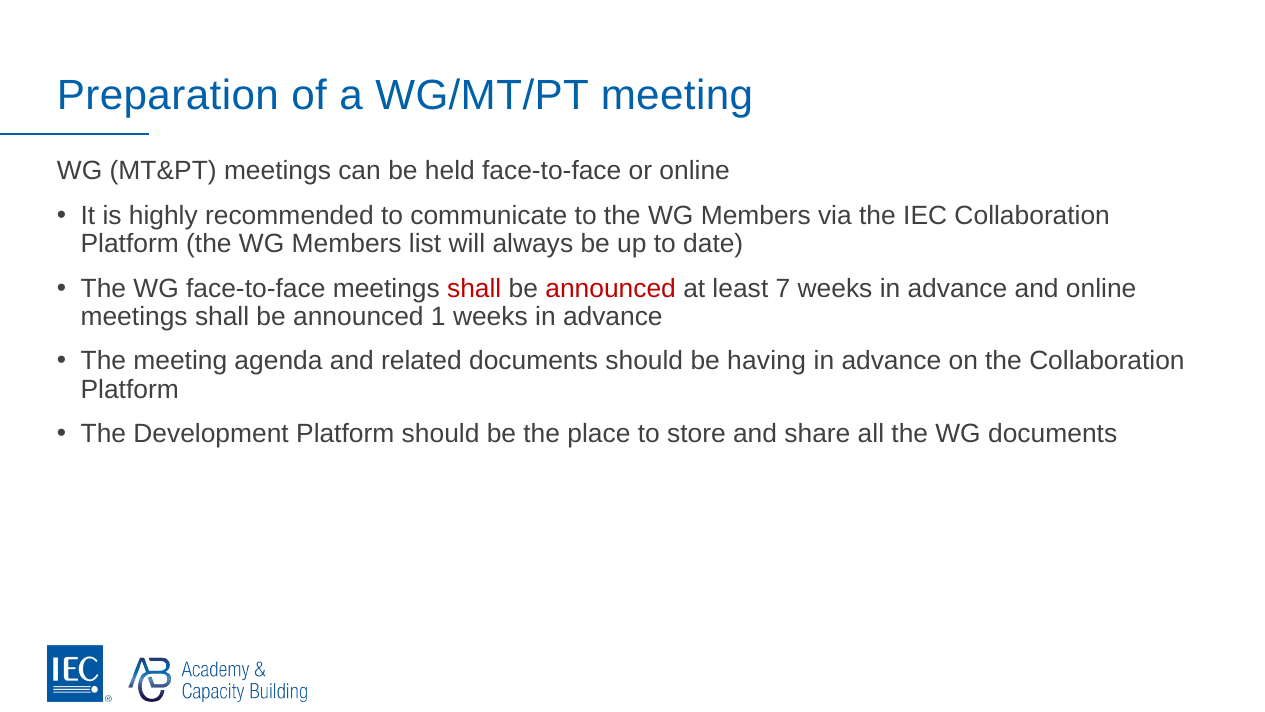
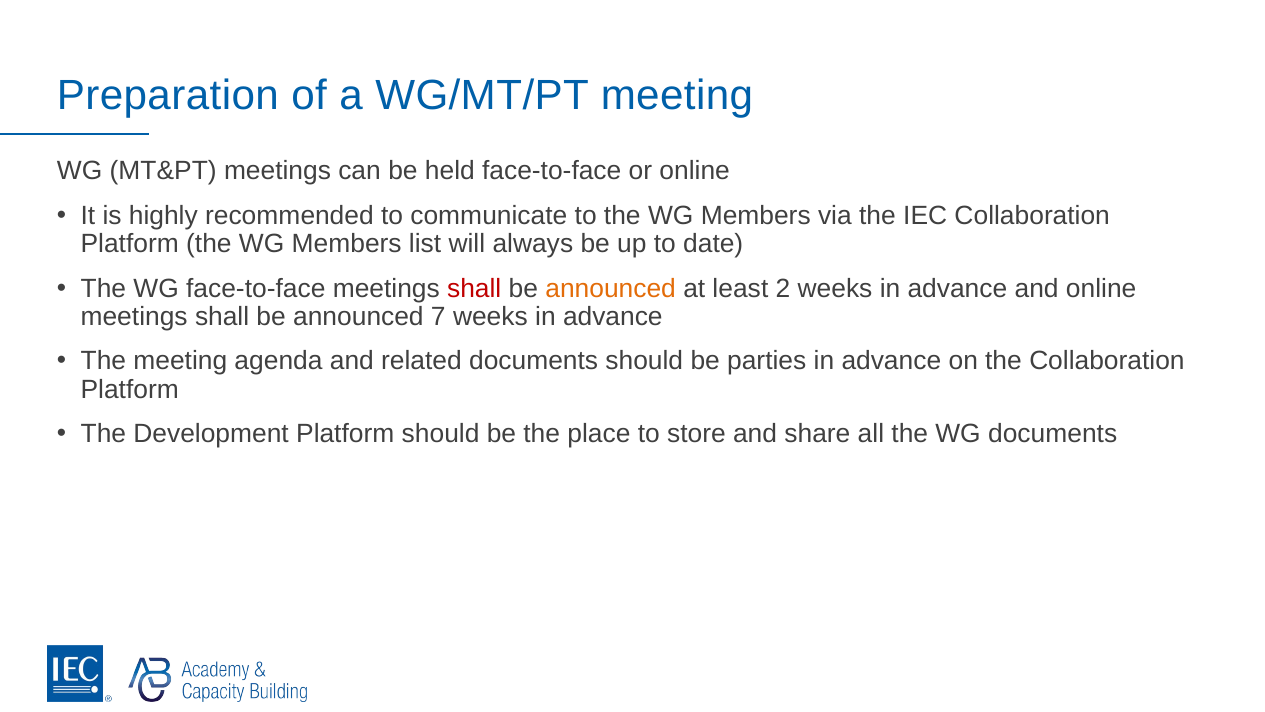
announced at (611, 288) colour: red -> orange
7: 7 -> 2
1: 1 -> 7
having: having -> parties
